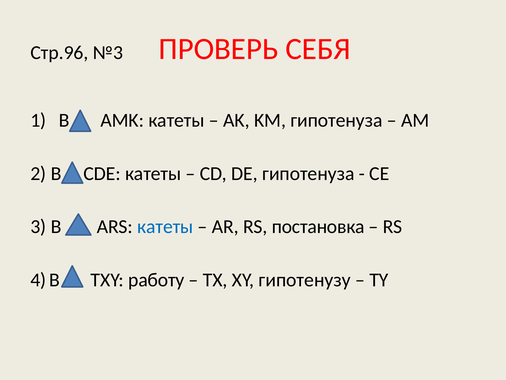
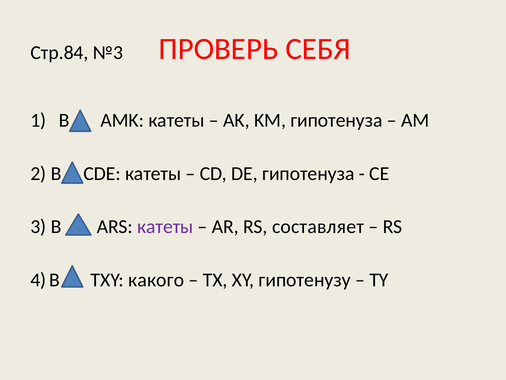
Стр.96: Стр.96 -> Стр.84
катеты at (165, 227) colour: blue -> purple
постановка: постановка -> составляет
работу: работу -> какого
